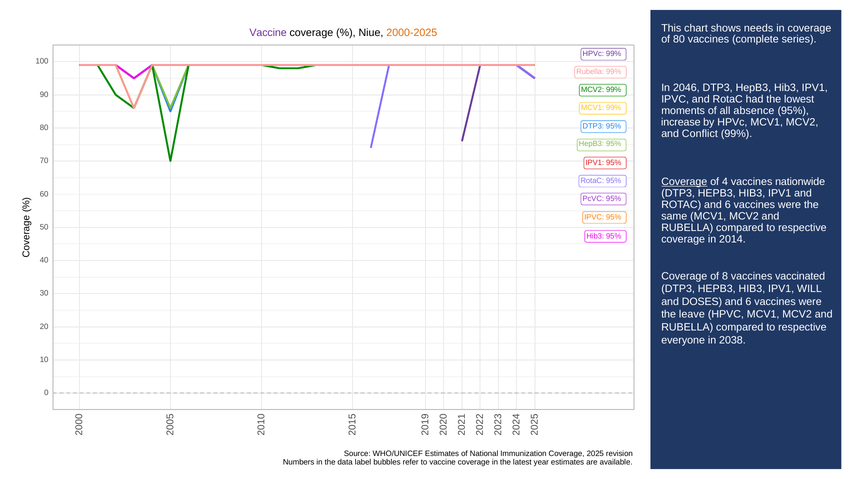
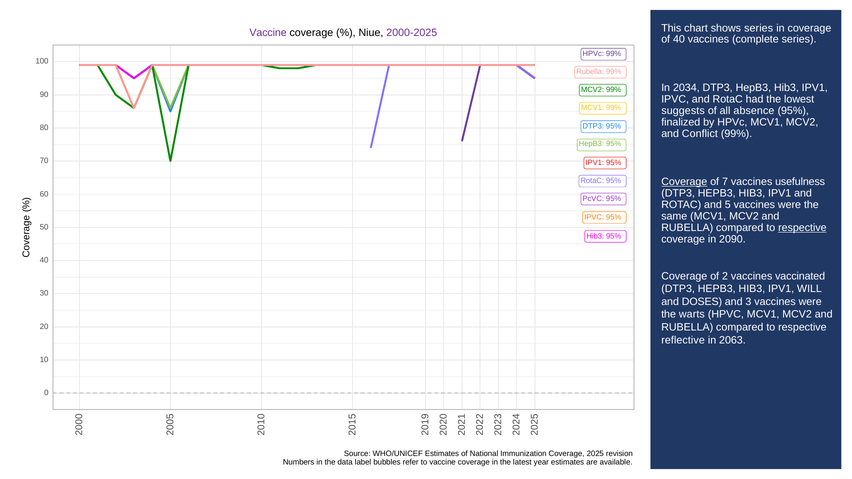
shows needs: needs -> series
2000-2025 colour: orange -> purple
of 80: 80 -> 40
2046: 2046 -> 2034
moments: moments -> suggests
increase: increase -> finalized
of 4: 4 -> 7
nationwide: nationwide -> usefulness
ROTAC and 6: 6 -> 5
respective at (802, 228) underline: none -> present
2014: 2014 -> 2090
of 8: 8 -> 2
6 at (748, 302): 6 -> 3
leave: leave -> warts
everyone: everyone -> reflective
2038: 2038 -> 2063
